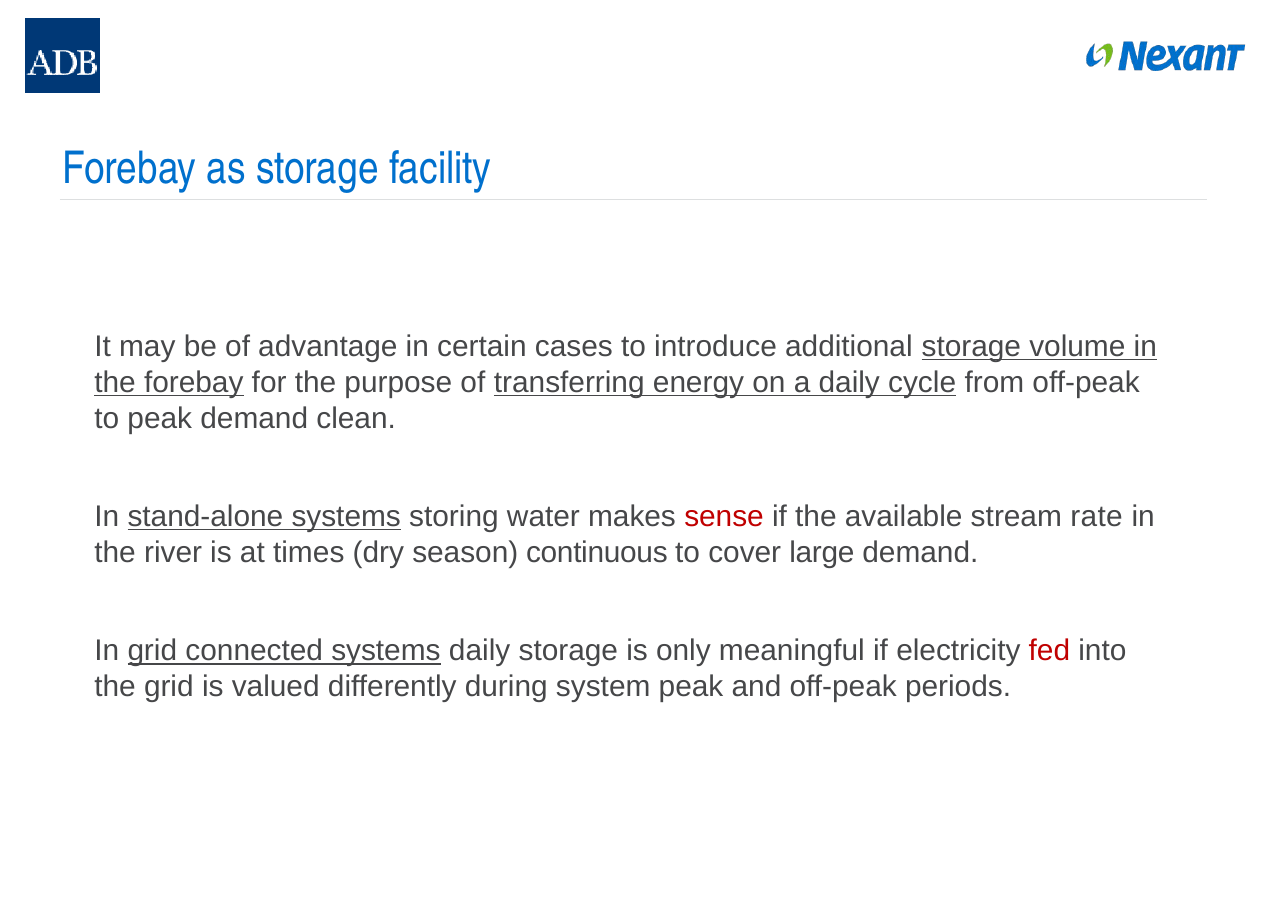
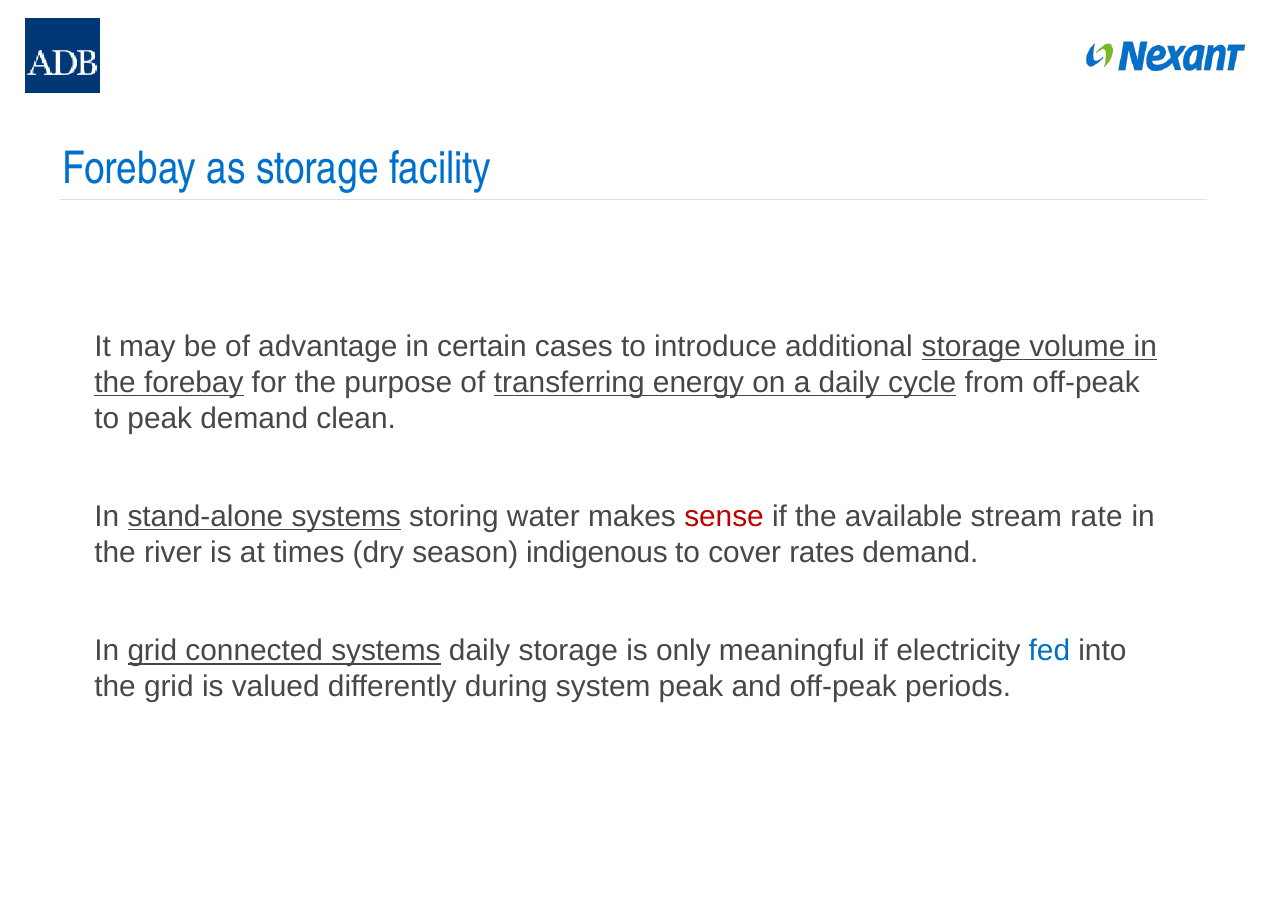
continuous: continuous -> indigenous
large: large -> rates
fed colour: red -> blue
